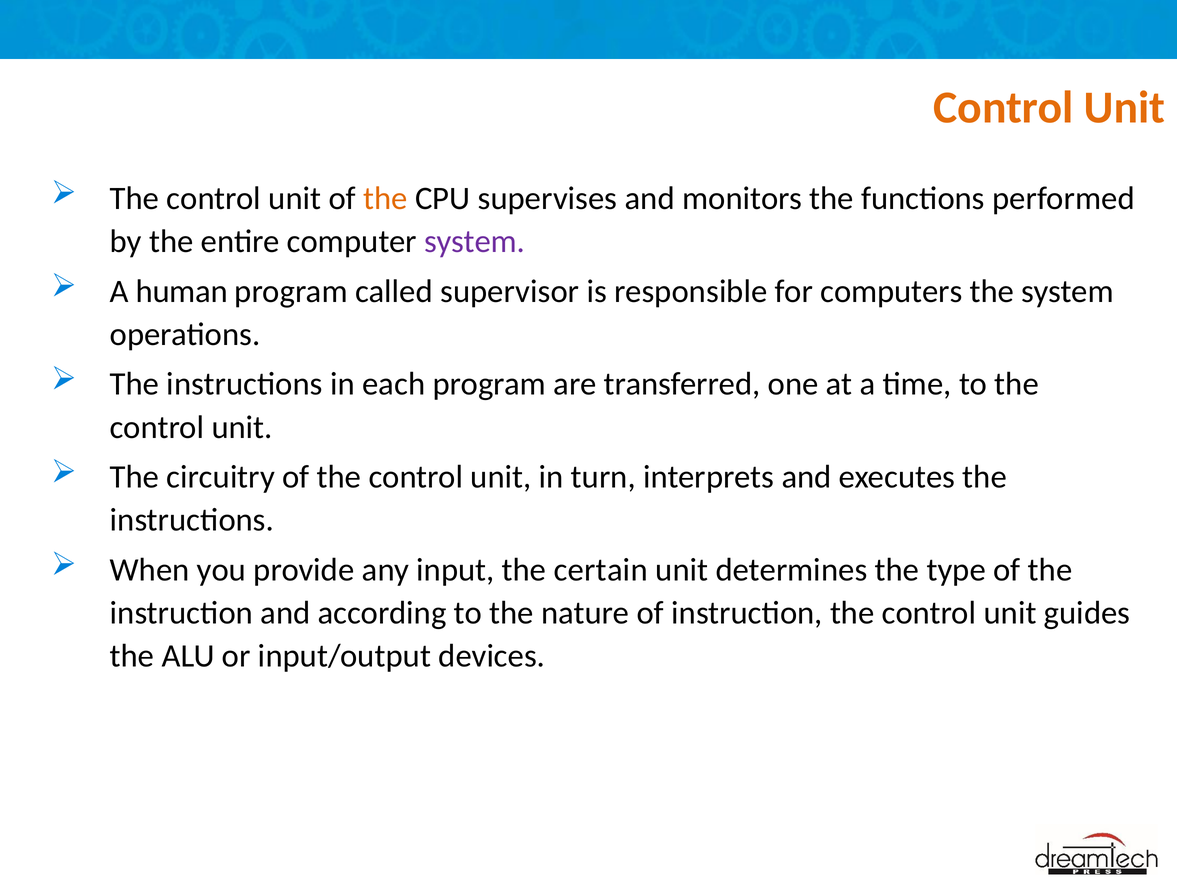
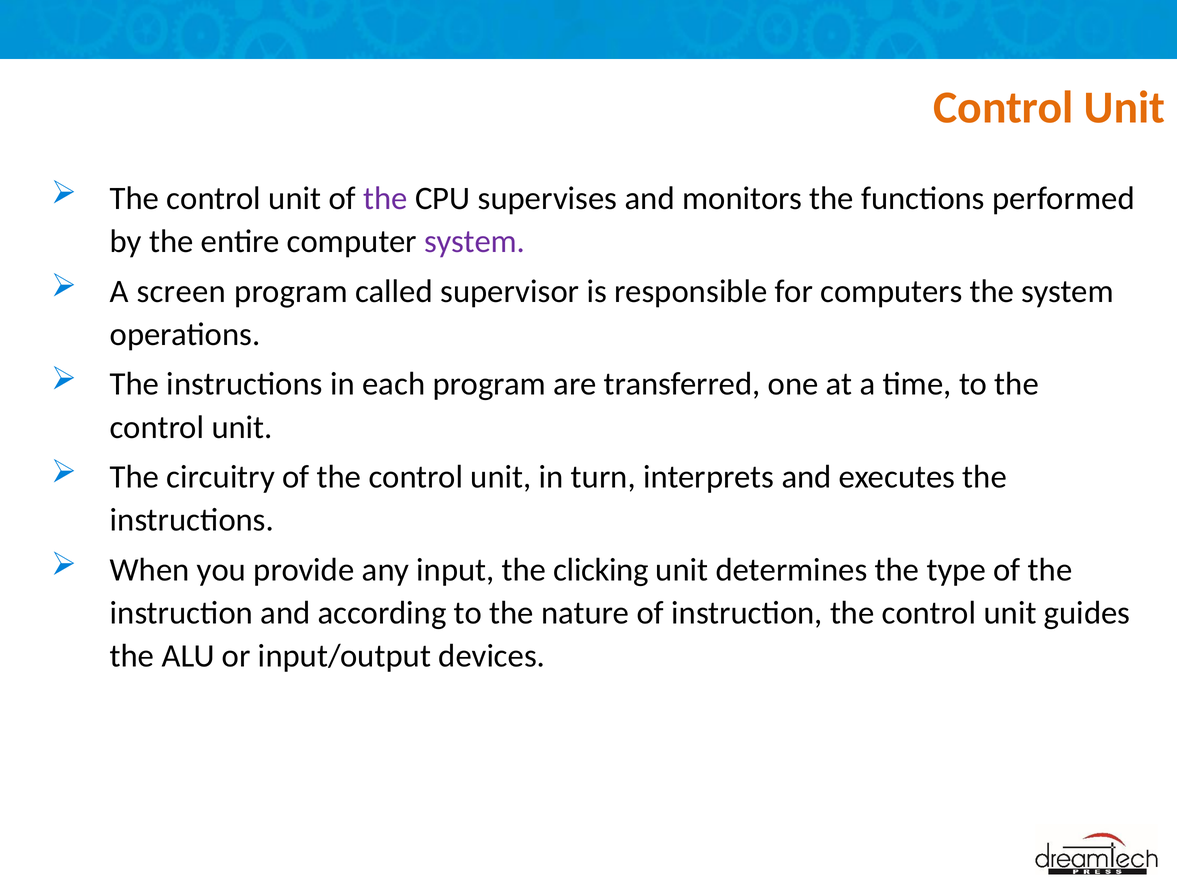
the at (386, 198) colour: orange -> purple
human: human -> screen
certain: certain -> clicking
